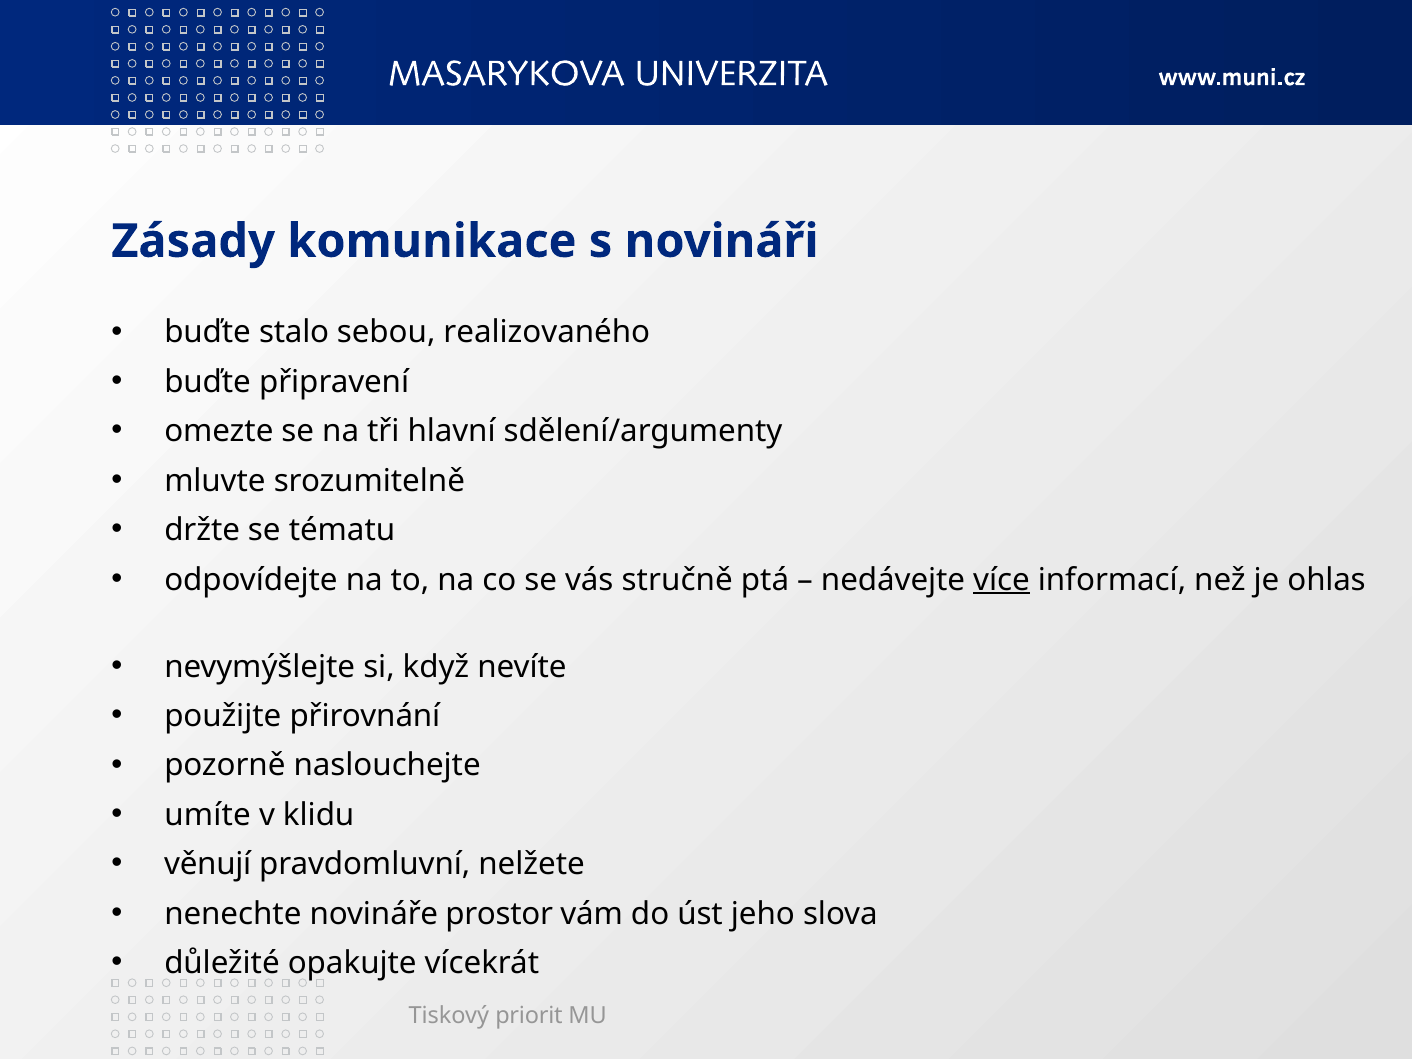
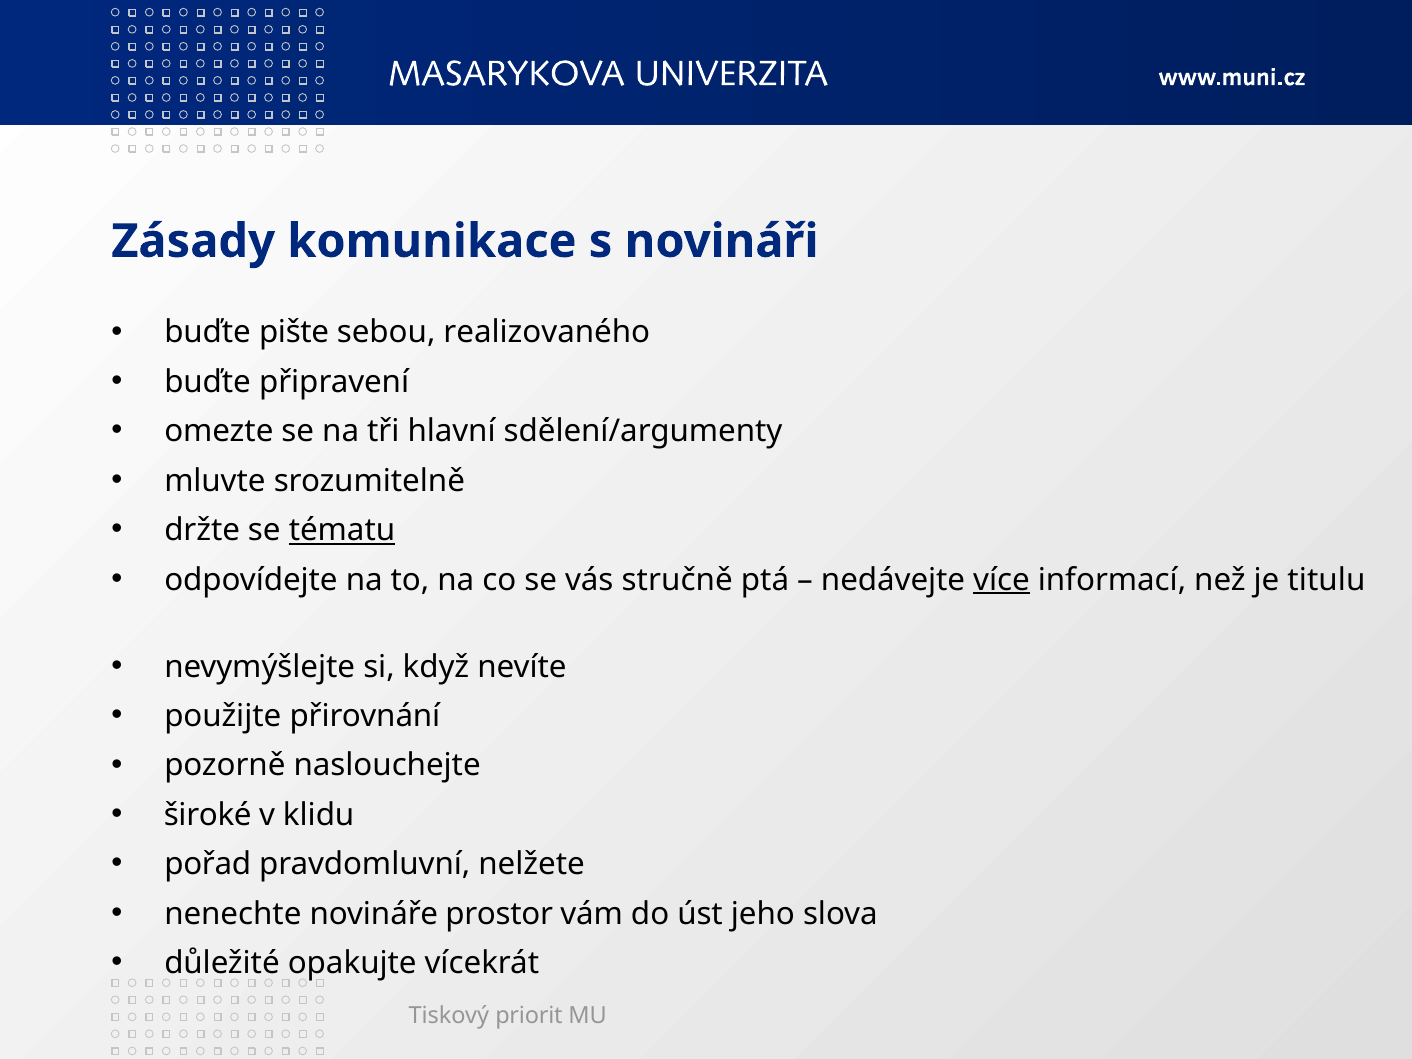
stalo: stalo -> pište
tématu underline: none -> present
ohlas: ohlas -> titulu
umíte: umíte -> široké
věnují: věnují -> pořad
